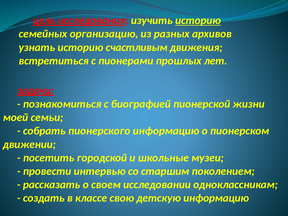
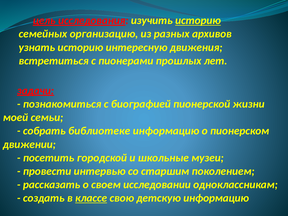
счастливым: счастливым -> интересную
пионерского: пионерского -> библиотеке
классе underline: none -> present
